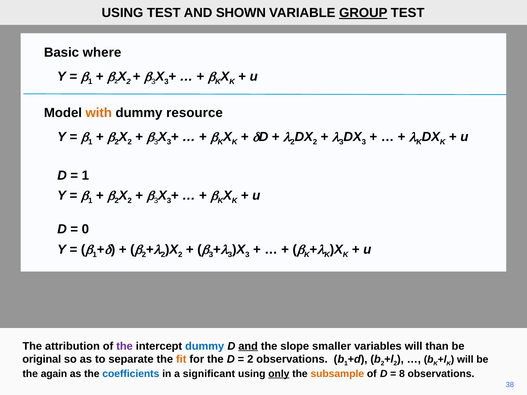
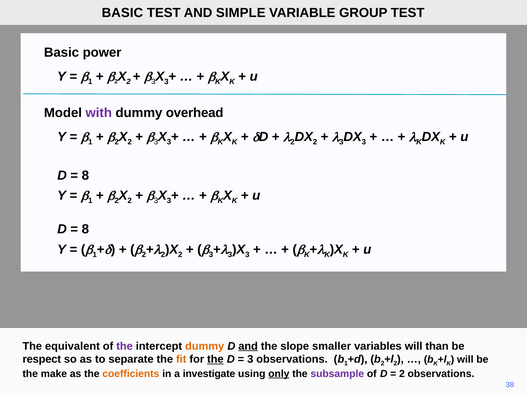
USING at (122, 13): USING -> BASIC
SHOWN: SHOWN -> SIMPLE
GROUP underline: present -> none
where: where -> power
with colour: orange -> purple
resource: resource -> overhead
1 at (85, 175): 1 -> 8
0 at (85, 229): 0 -> 8
attribution: attribution -> equivalent
dummy at (205, 346) colour: blue -> orange
original: original -> respect
the at (215, 359) underline: none -> present
2 at (250, 359): 2 -> 3
again: again -> make
coefficients colour: blue -> orange
significant: significant -> investigate
subsample colour: orange -> purple
8 at (402, 374): 8 -> 2
